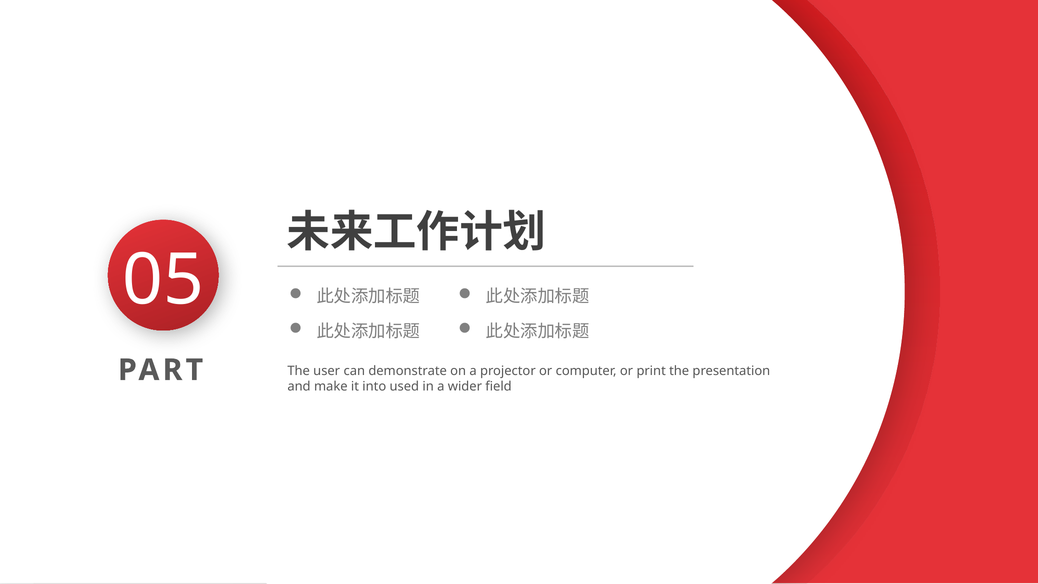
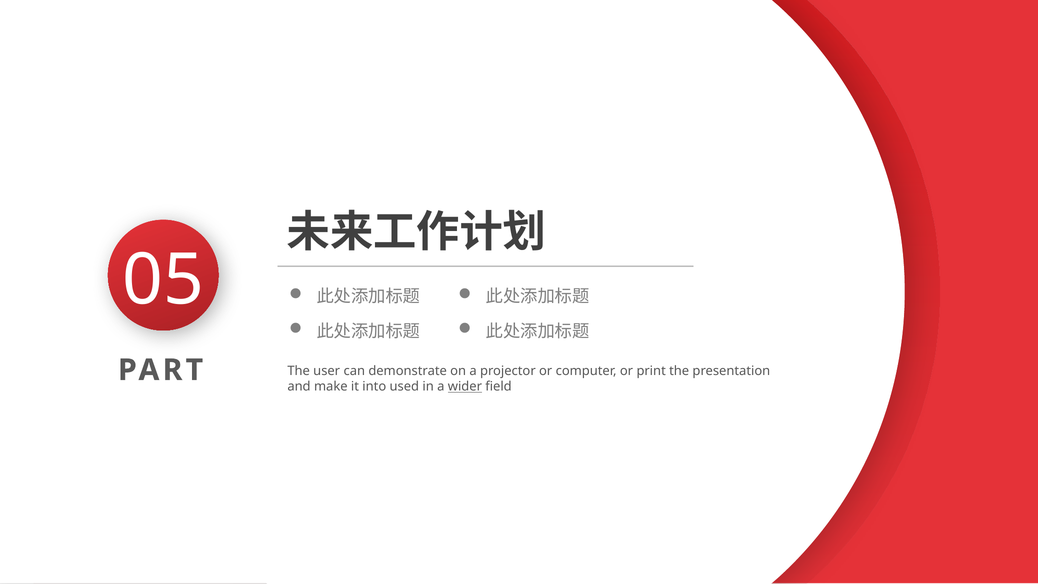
wider underline: none -> present
